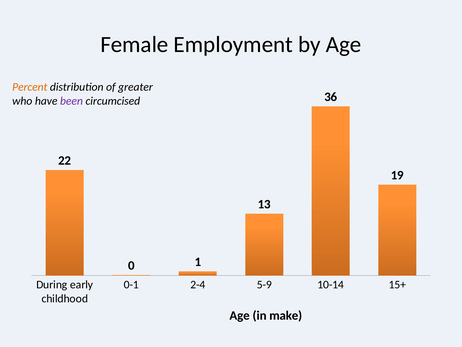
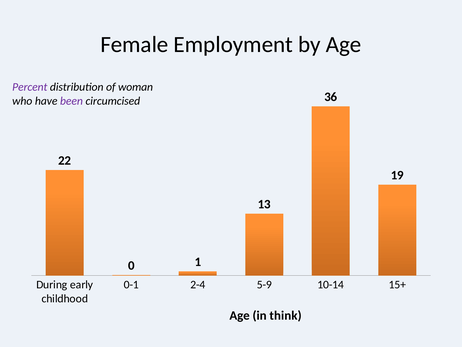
Percent colour: orange -> purple
greater: greater -> woman
make: make -> think
